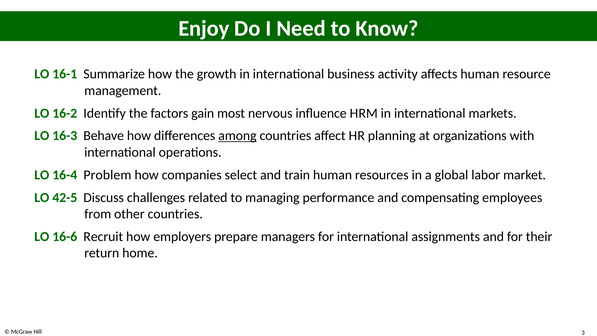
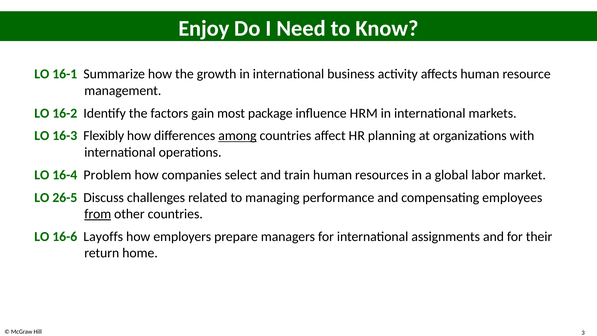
nervous: nervous -> package
Behave: Behave -> Flexibly
42-5: 42-5 -> 26-5
from underline: none -> present
Recruit: Recruit -> Layoffs
